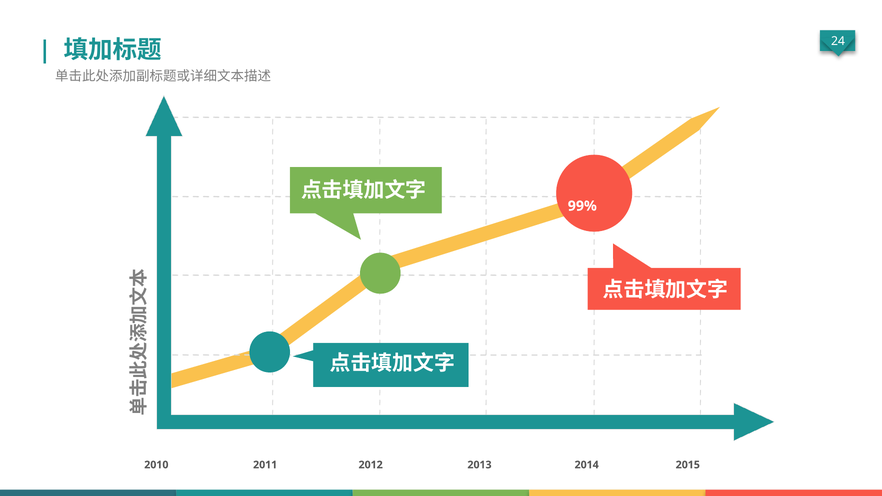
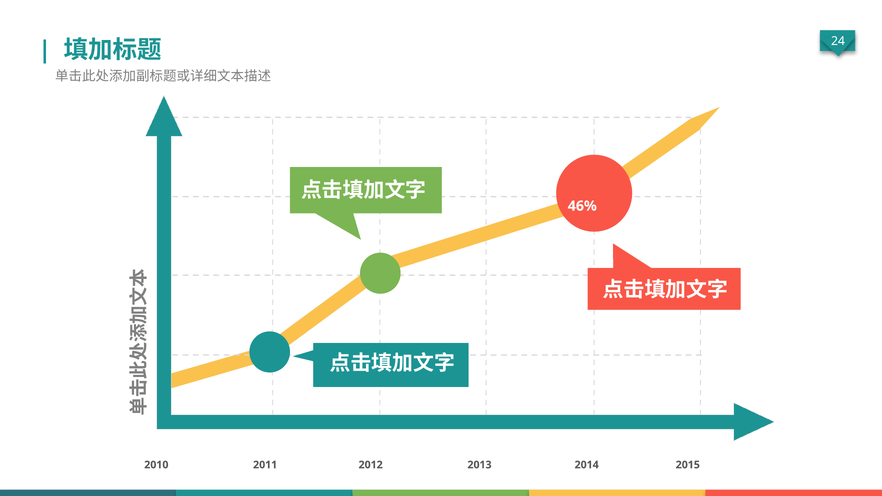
99%: 99% -> 46%
